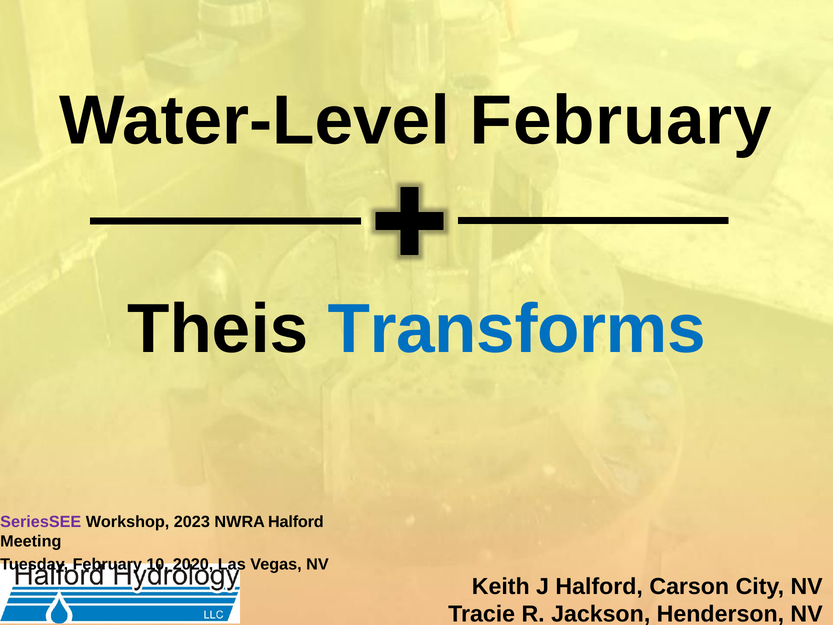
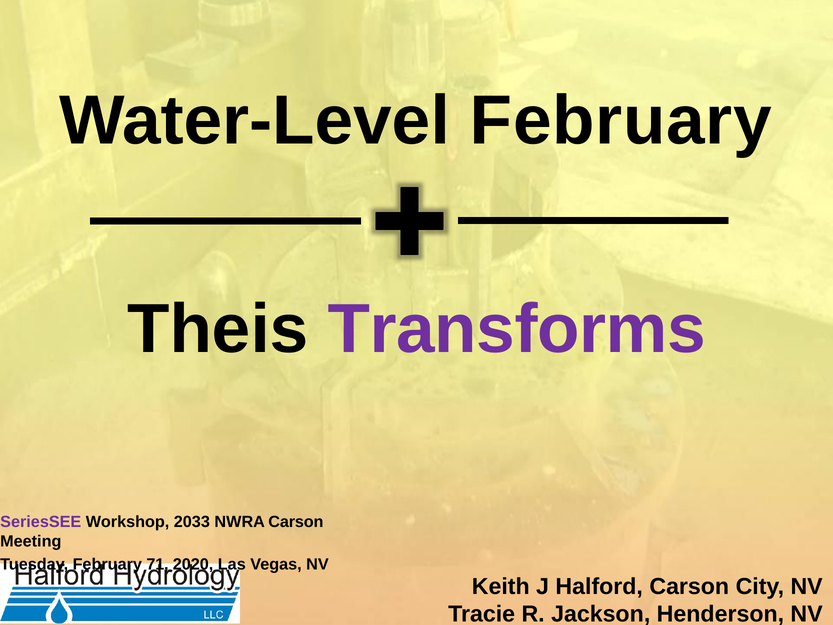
Transforms colour: blue -> purple
2023: 2023 -> 2033
NWRA Halford: Halford -> Carson
10: 10 -> 71
